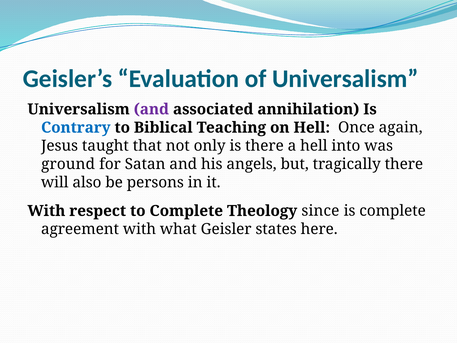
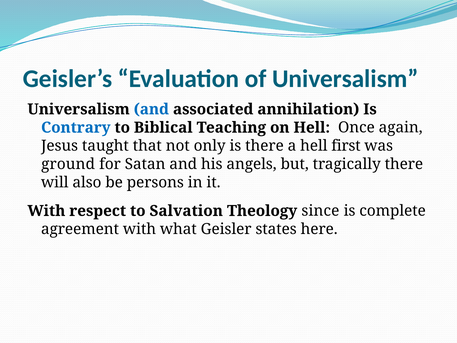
and at (151, 109) colour: purple -> blue
into: into -> first
to Complete: Complete -> Salvation
